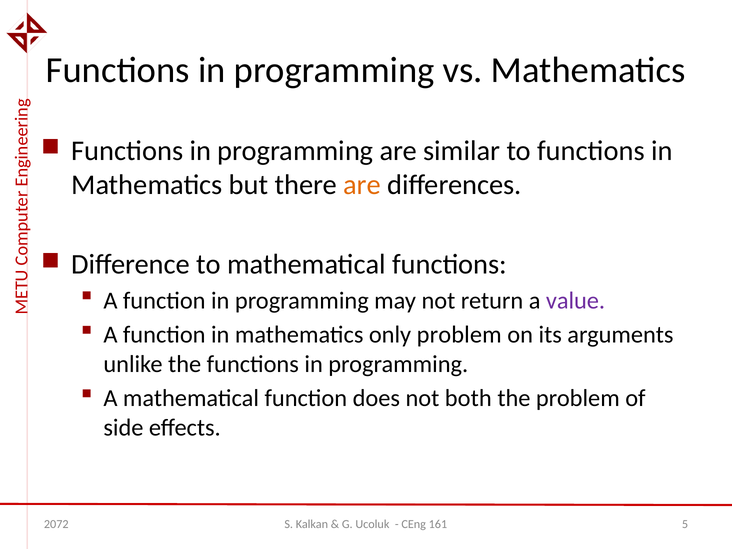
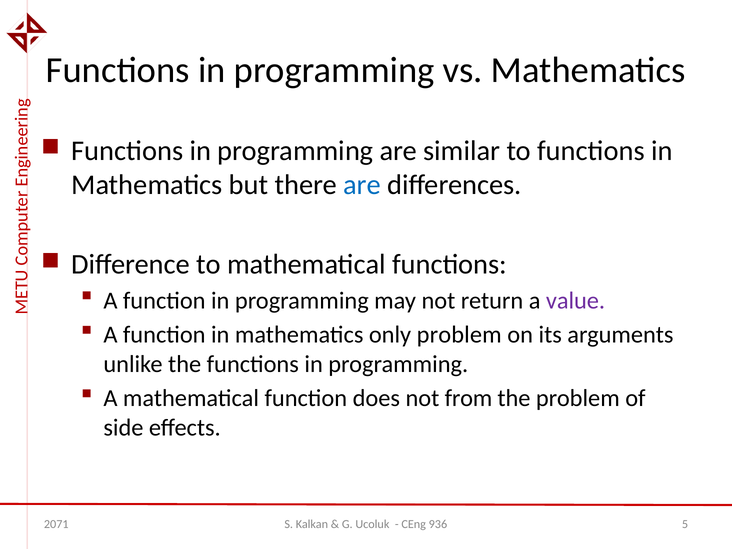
are at (362, 185) colour: orange -> blue
both: both -> from
2072: 2072 -> 2071
161: 161 -> 936
